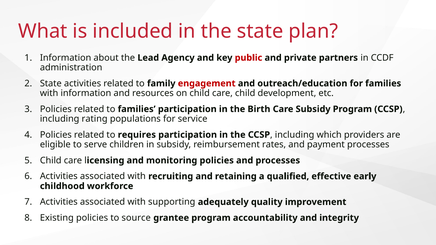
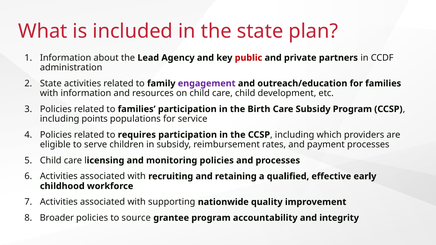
engagement colour: red -> purple
rating: rating -> points
adequately: adequately -> nationwide
Existing: Existing -> Broader
